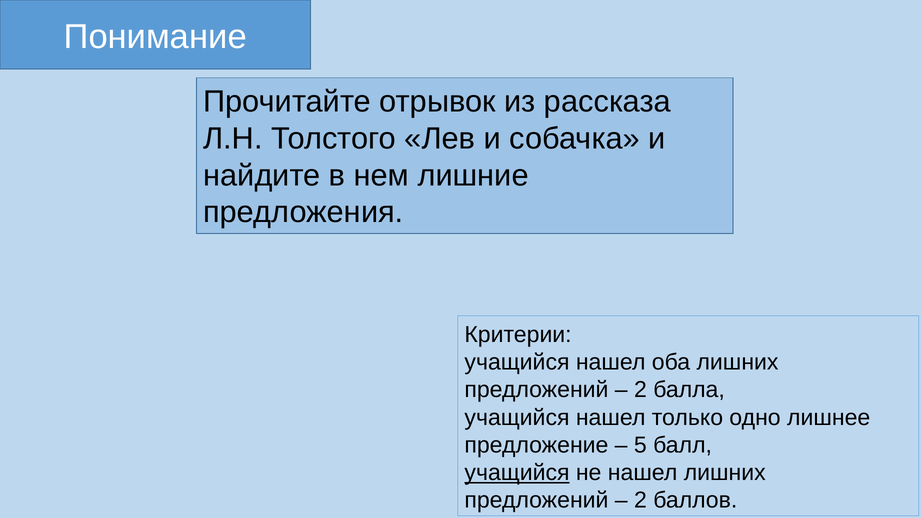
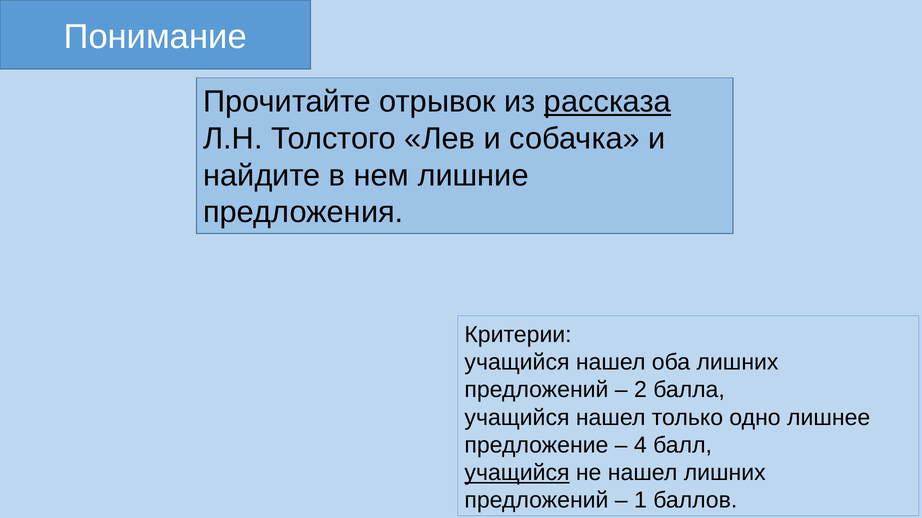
рассказа underline: none -> present
5: 5 -> 4
2 at (640, 501): 2 -> 1
